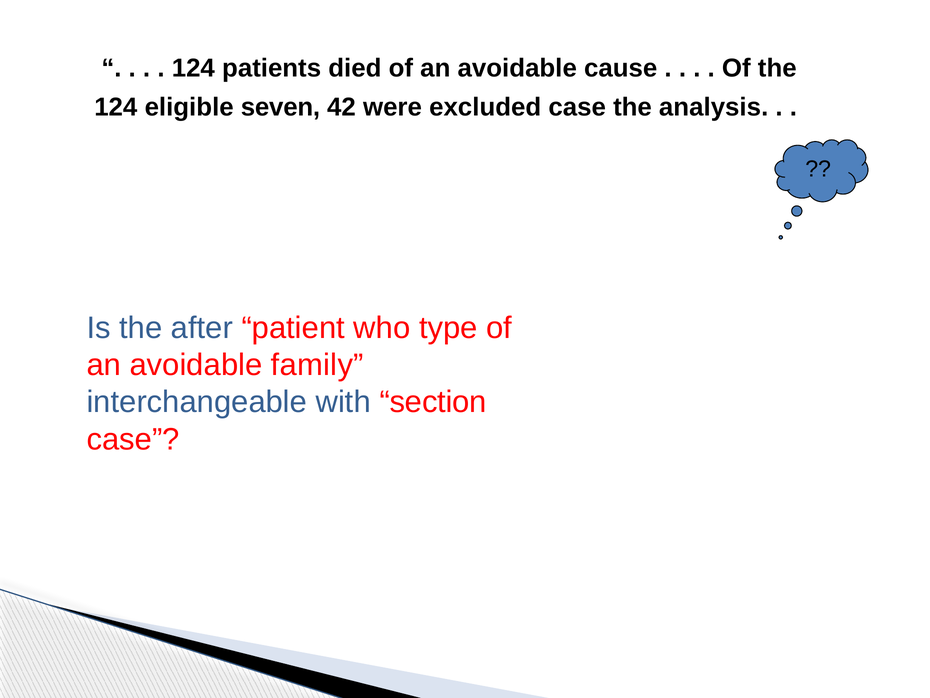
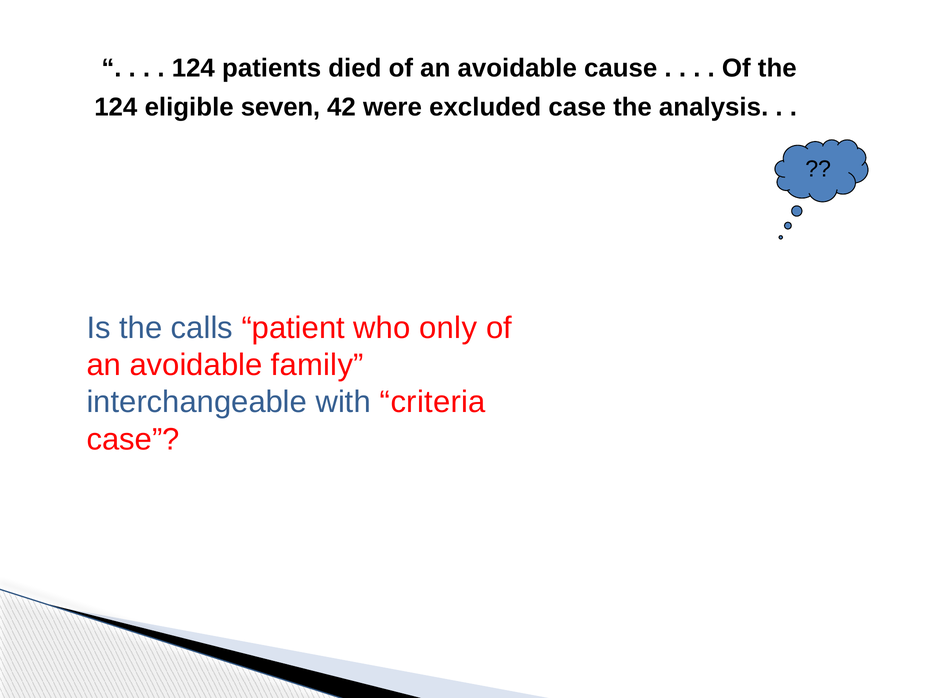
after: after -> calls
type: type -> only
section: section -> criteria
